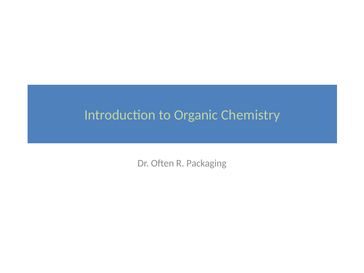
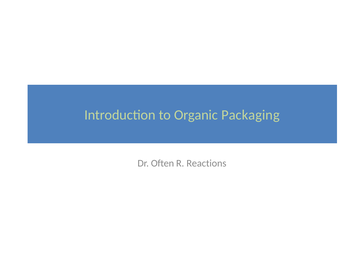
Chemistry: Chemistry -> Packaging
Packaging: Packaging -> Reactions
